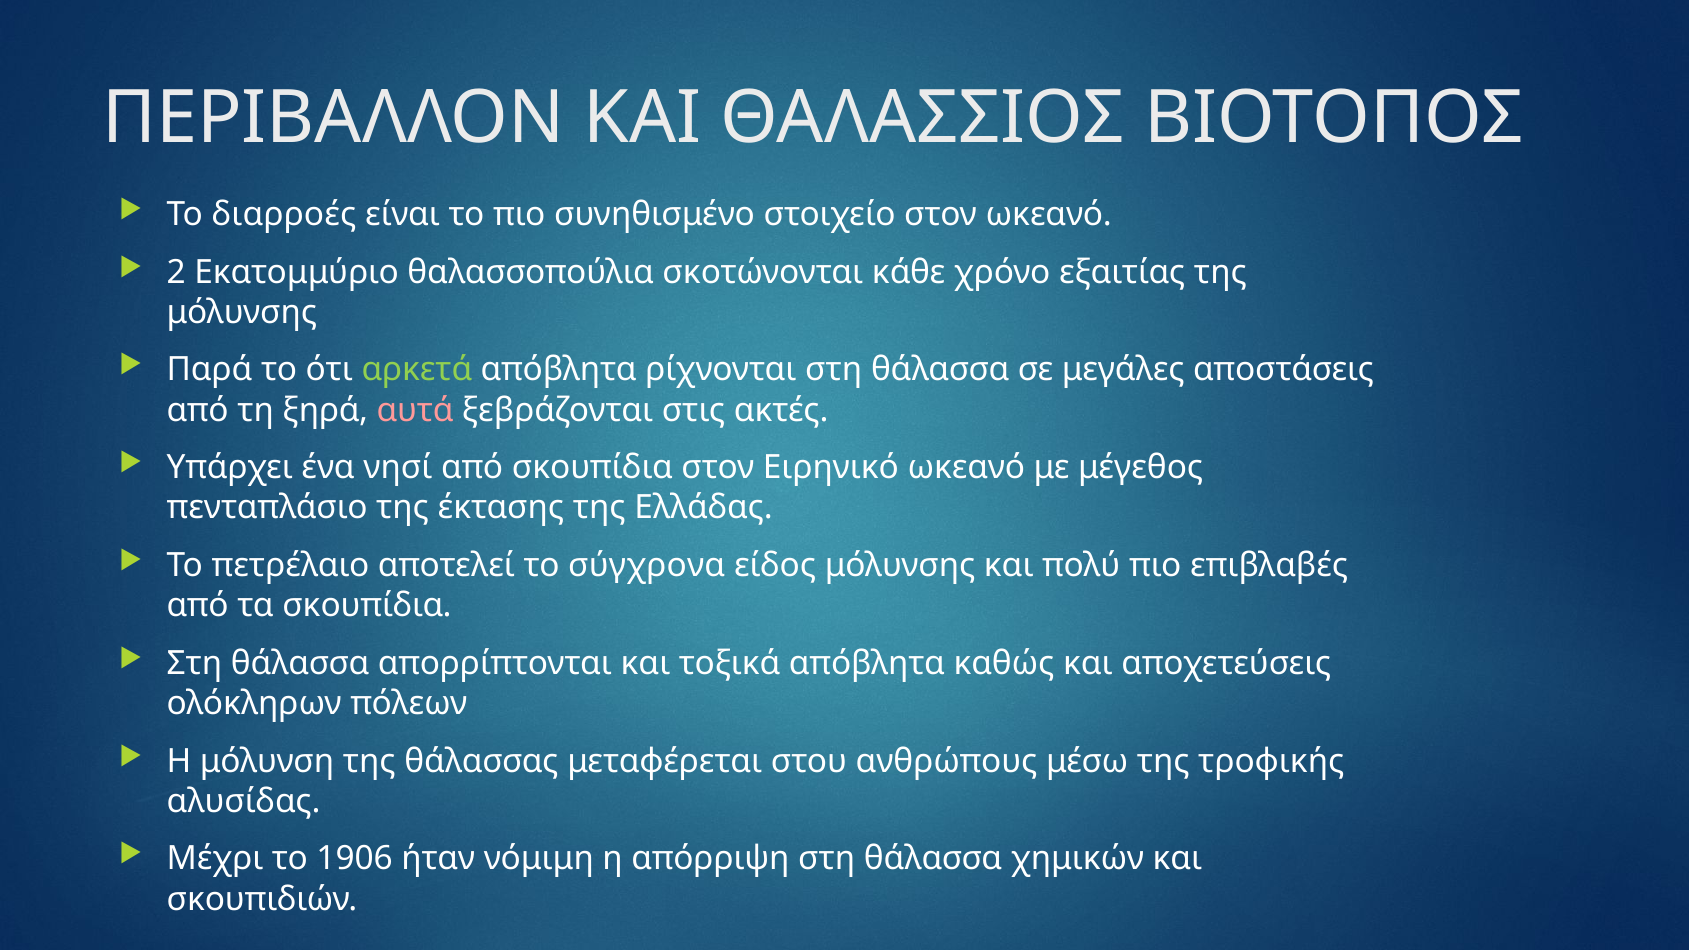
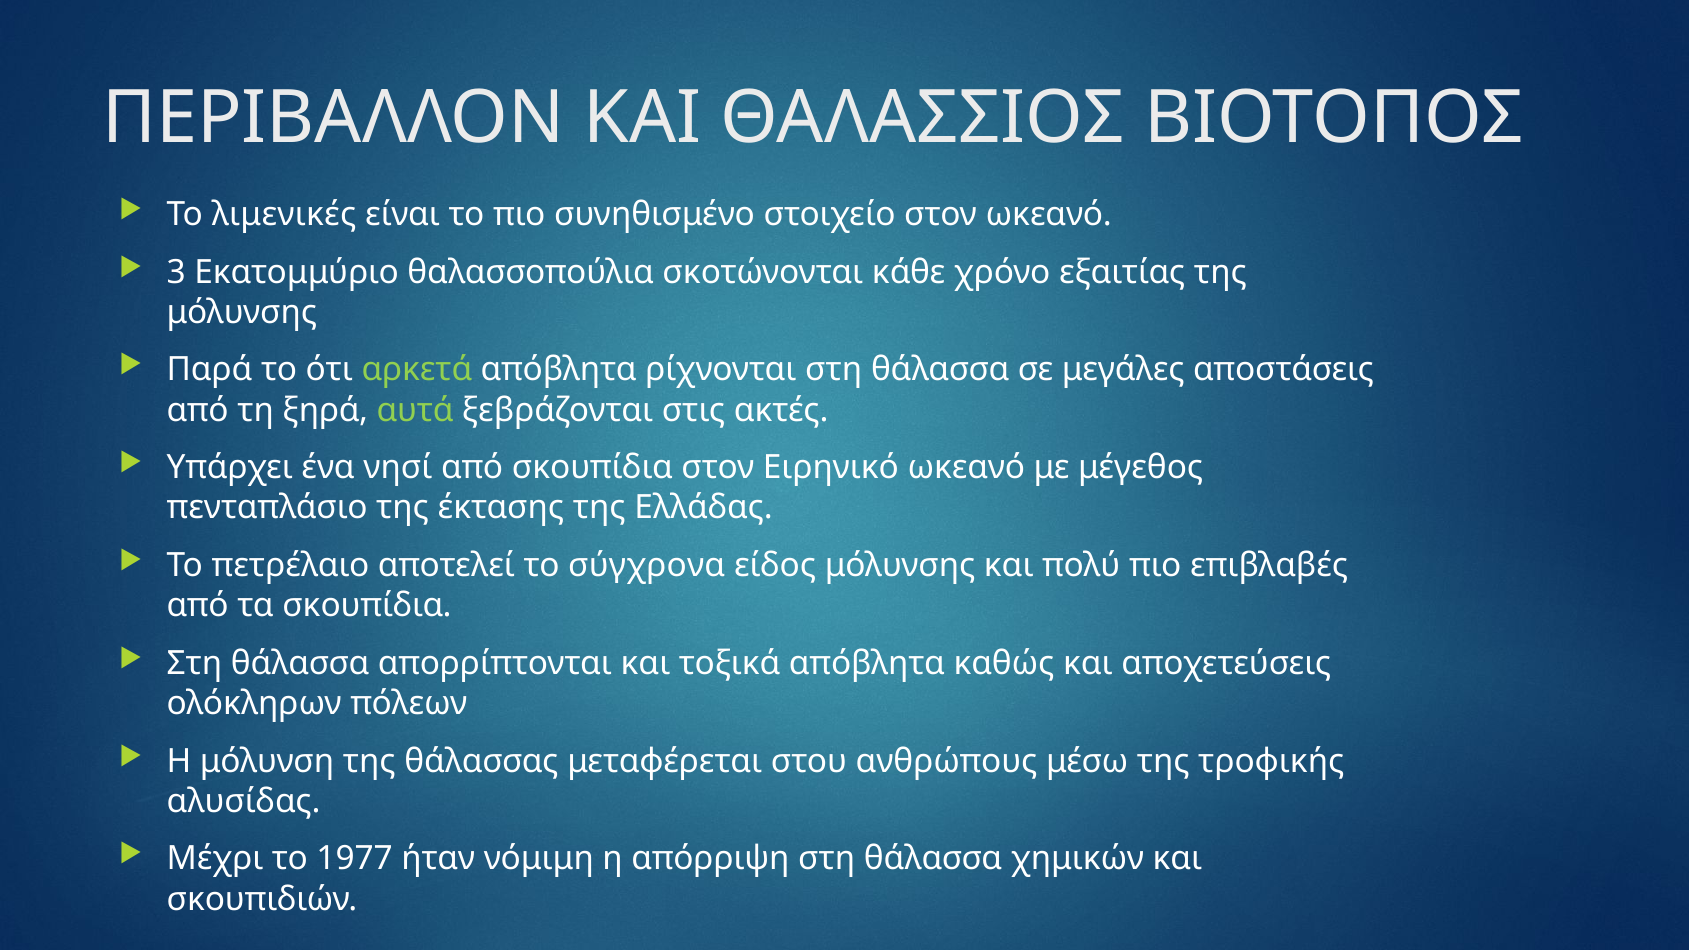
διαρροές: διαρροές -> λιμενικές
2: 2 -> 3
αυτά colour: pink -> light green
1906: 1906 -> 1977
